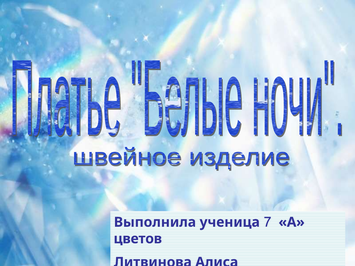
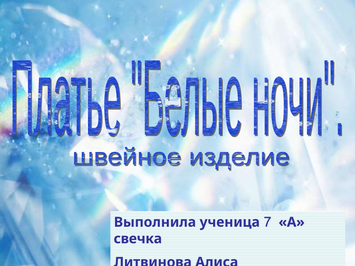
цветов: цветов -> свечка
